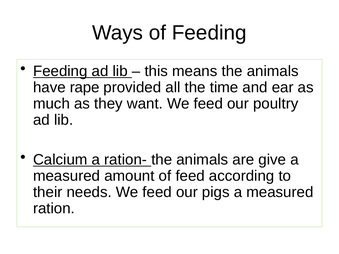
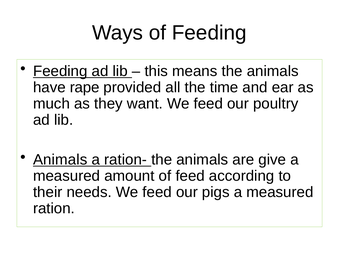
Calcium at (60, 160): Calcium -> Animals
